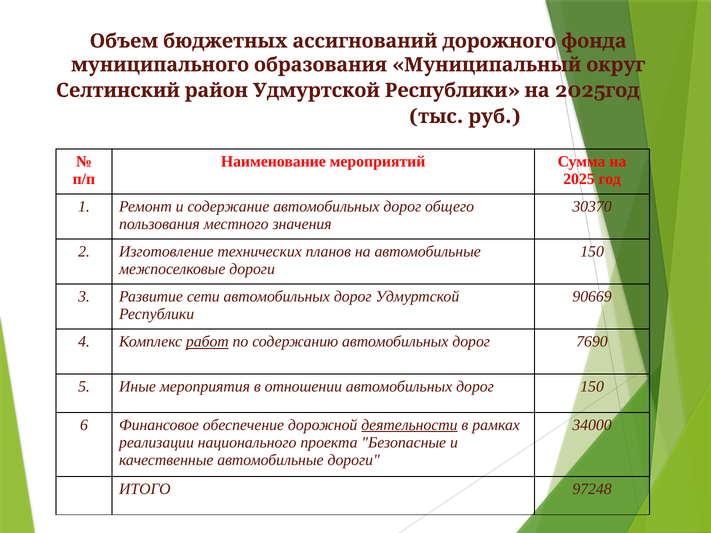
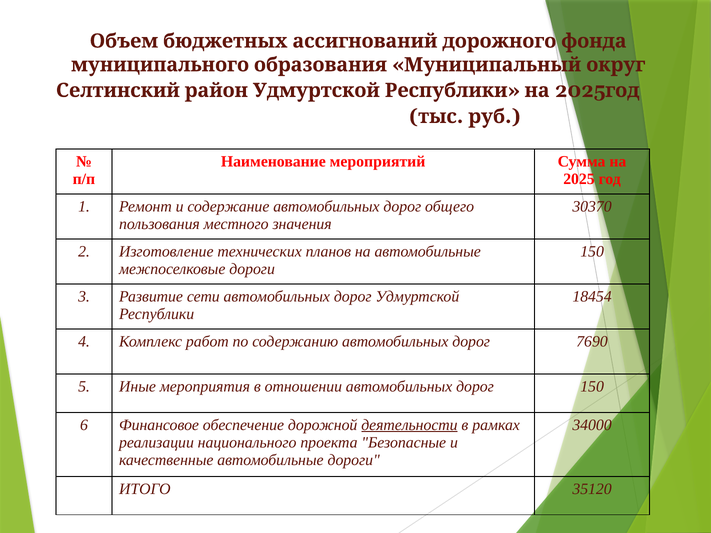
90669: 90669 -> 18454
работ underline: present -> none
97248: 97248 -> 35120
